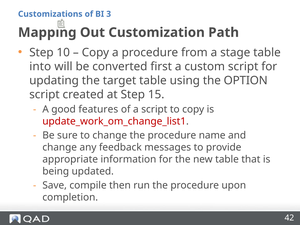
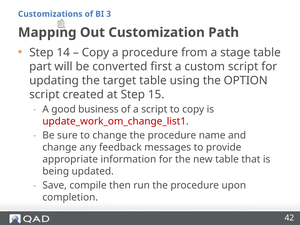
10: 10 -> 14
into: into -> part
features: features -> business
